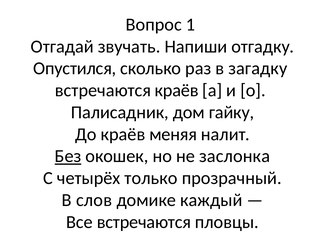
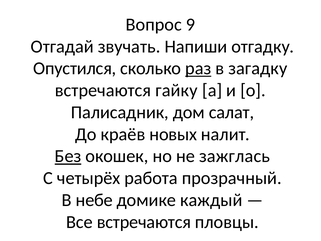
1: 1 -> 9
раз underline: none -> present
встречаются краёв: краёв -> гайку
гайку: гайку -> салат
меняя: меняя -> новых
заслонка: заслонка -> зажглась
только: только -> работа
слов: слов -> небе
